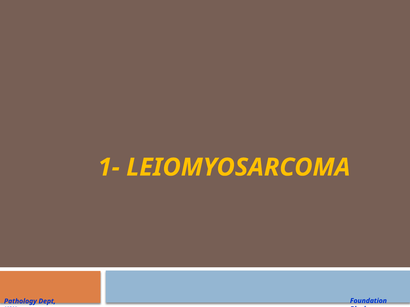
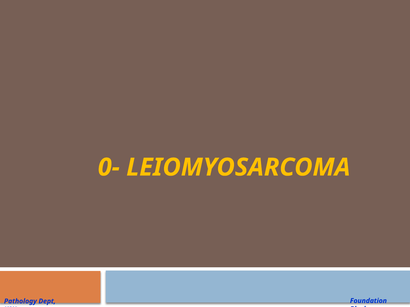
1-: 1- -> 0-
